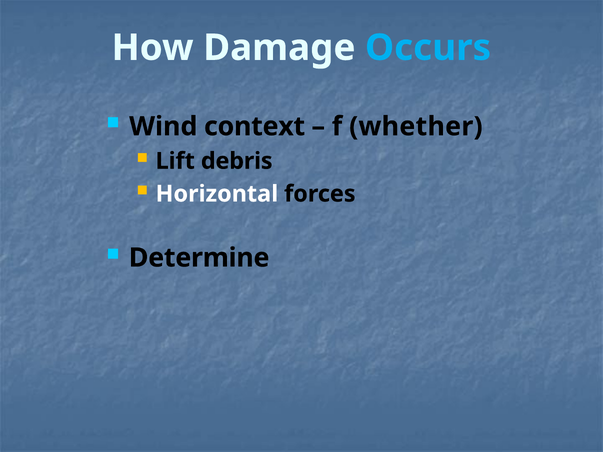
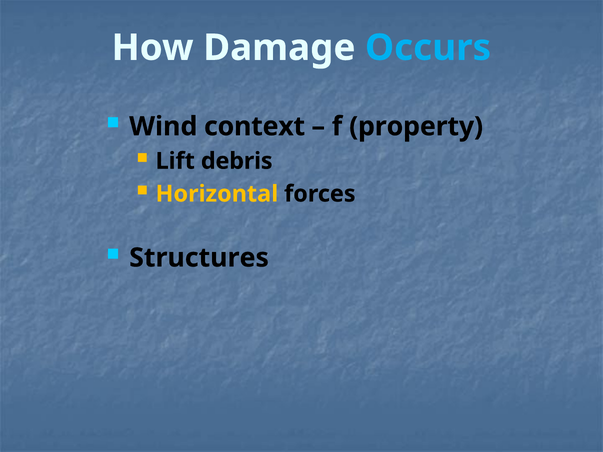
whether: whether -> property
Horizontal colour: white -> yellow
Determine: Determine -> Structures
